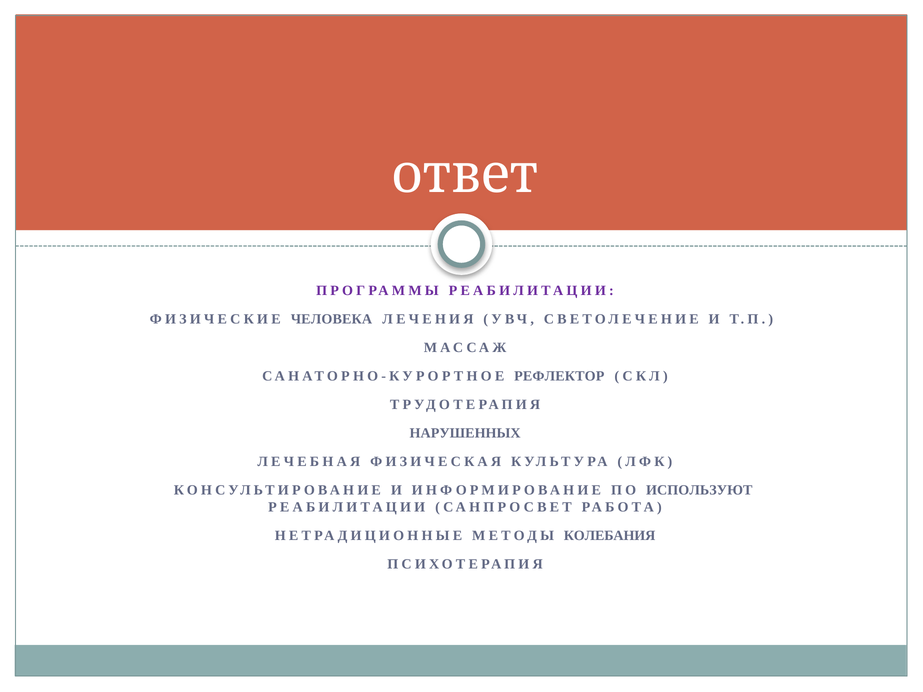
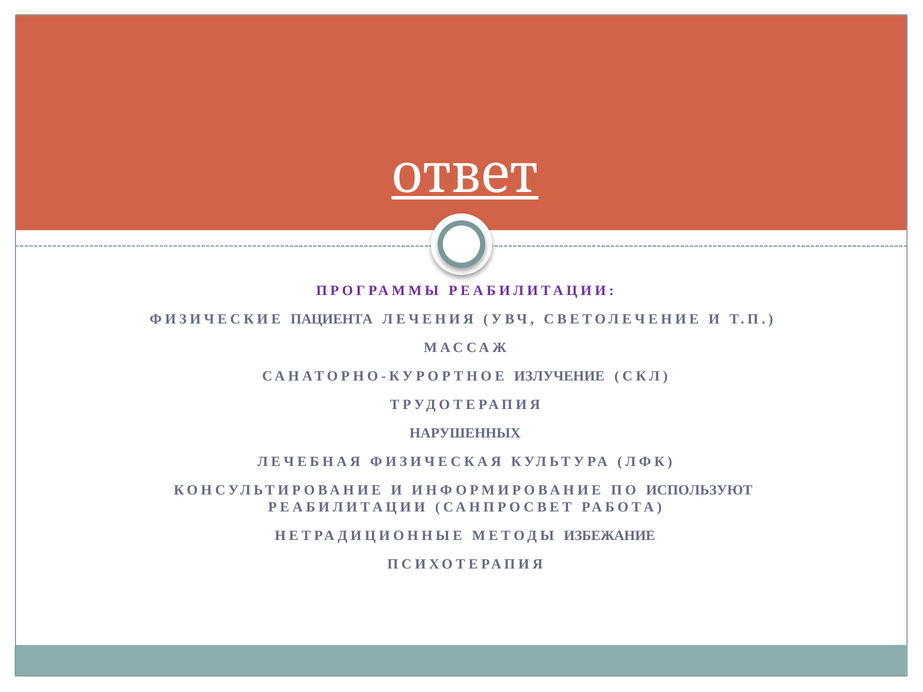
ответ underline: none -> present
ЧЕЛОВЕКА: ЧЕЛОВЕКА -> ПАЦИЕНТА
РЕФЛЕКТОР: РЕФЛЕКТОР -> ИЗЛУЧЕНИЕ
КОЛЕБАНИЯ: КОЛЕБАНИЯ -> ИЗБЕЖАНИЕ
